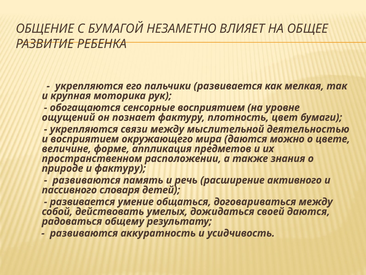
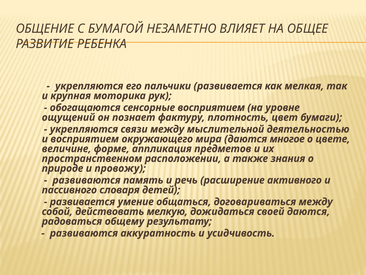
можно: можно -> многое
и фактуру: фактуру -> провожу
умелых: умелых -> мелкую
